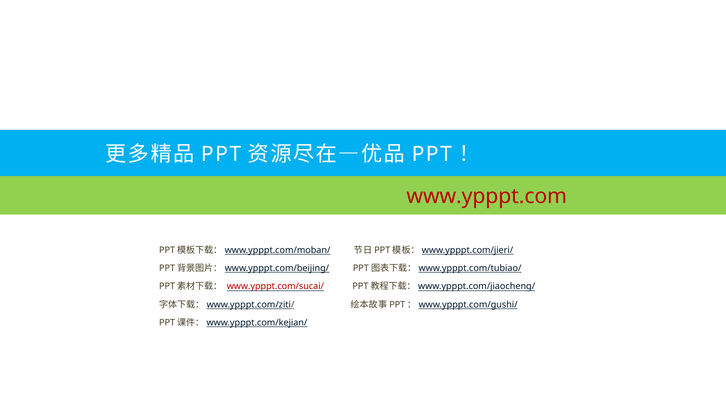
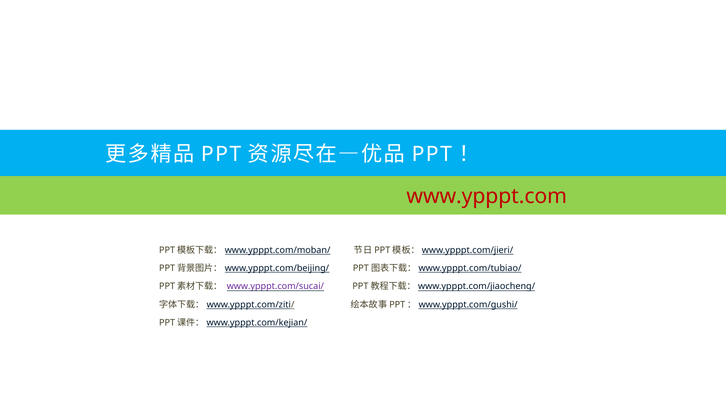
www.ypppt.com/sucai/ colour: red -> purple
